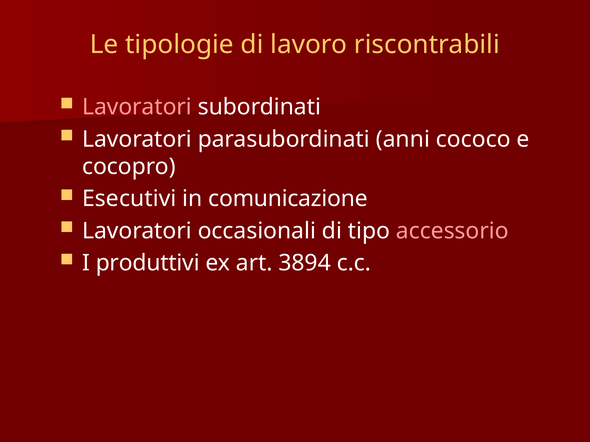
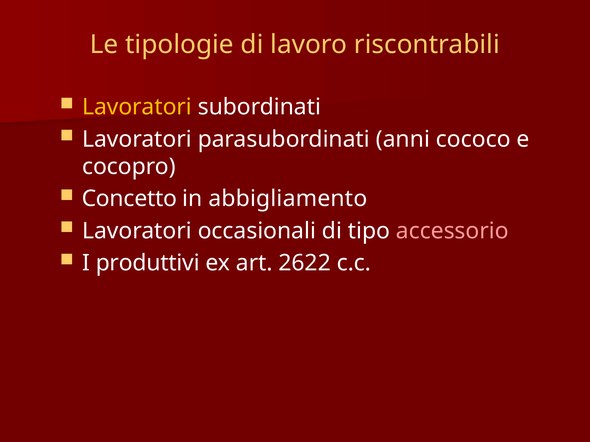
Lavoratori at (137, 107) colour: pink -> yellow
Esecutivi: Esecutivi -> Concetto
comunicazione: comunicazione -> abbigliamento
3894: 3894 -> 2622
